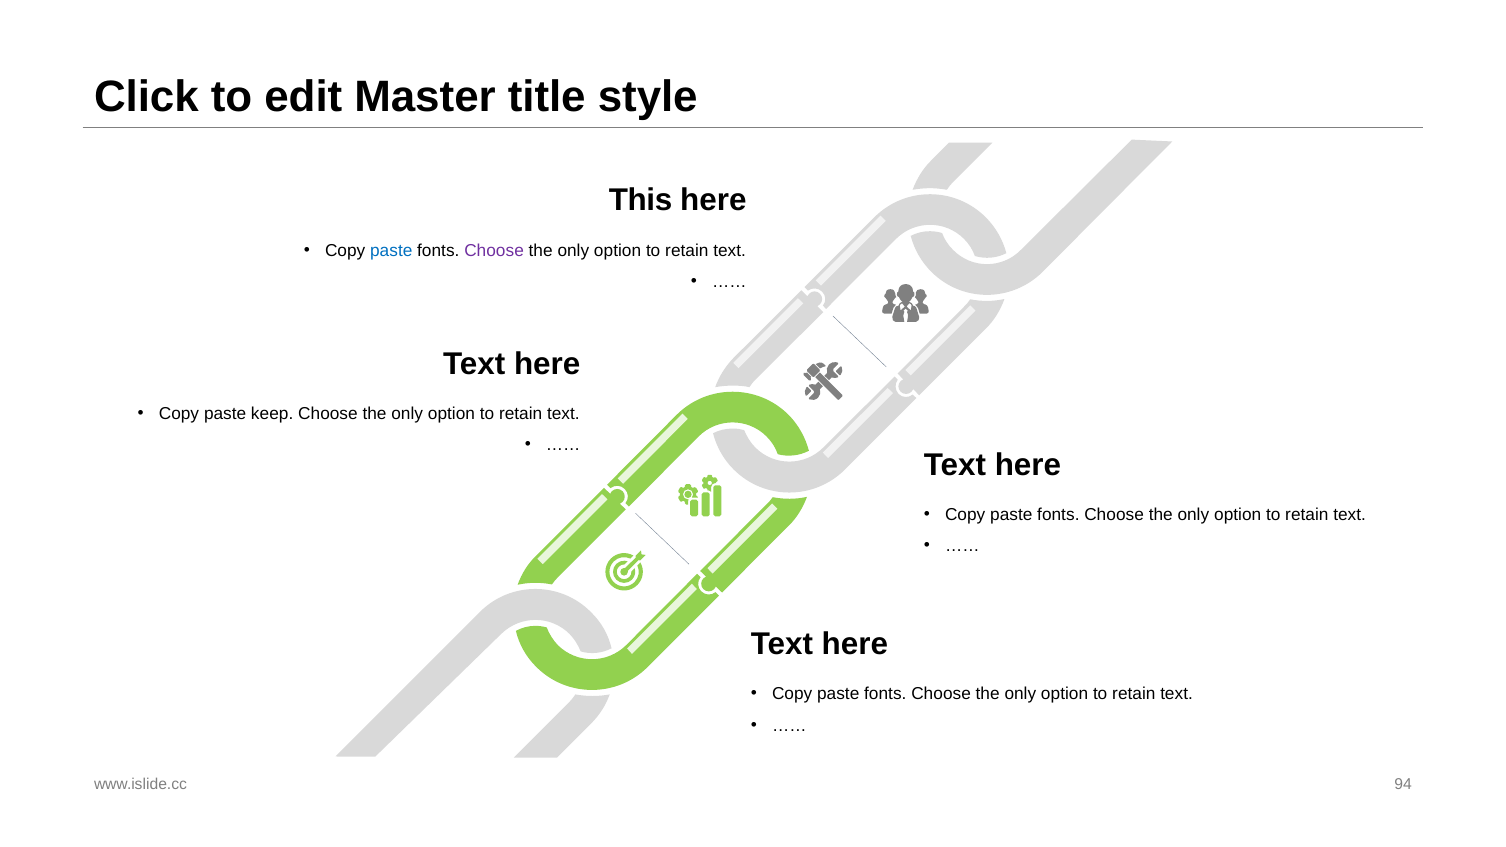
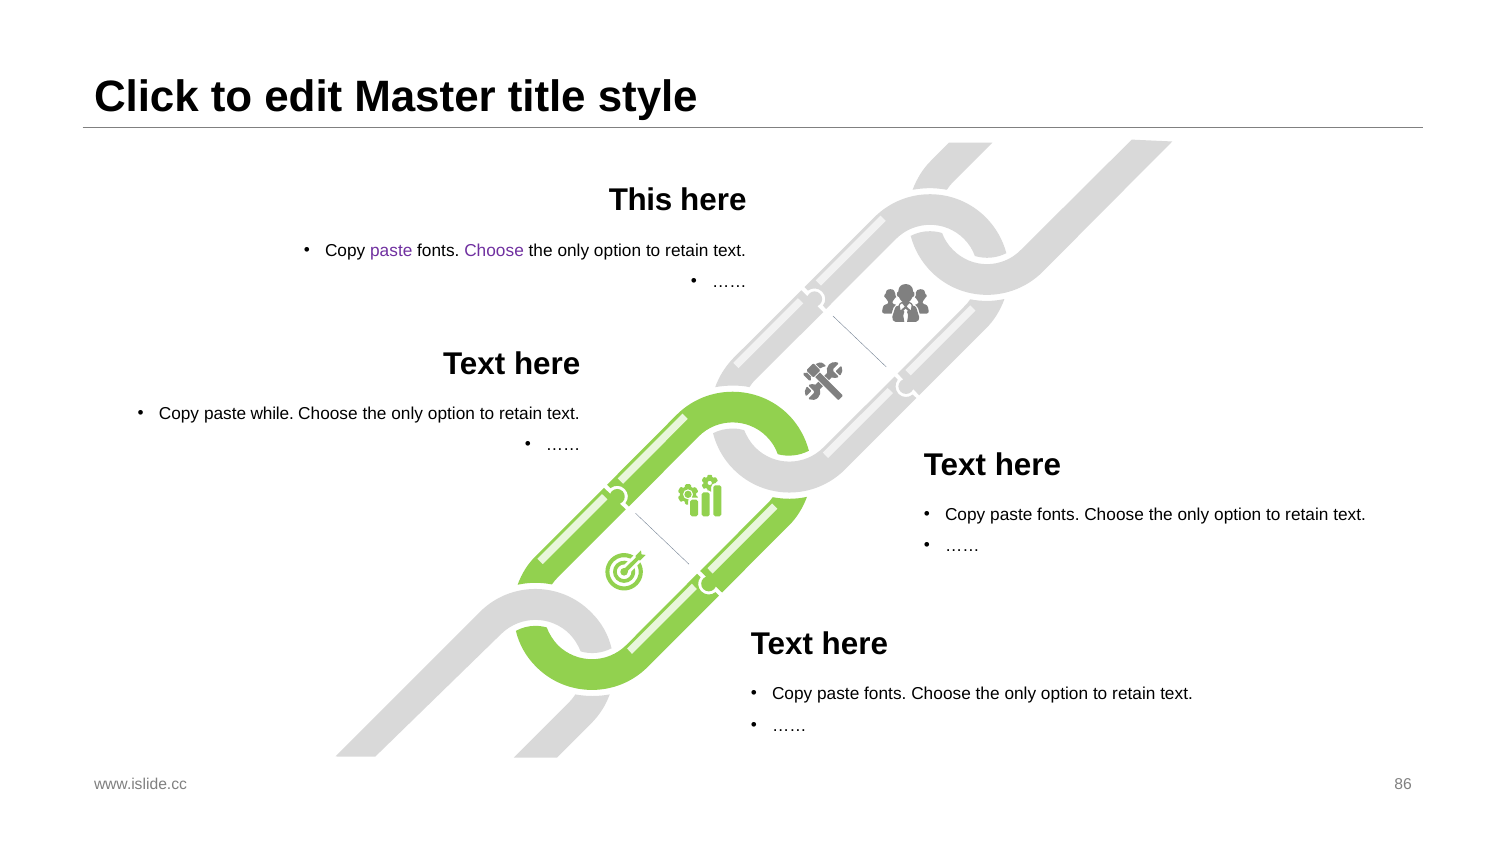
paste at (391, 251) colour: blue -> purple
keep: keep -> while
94: 94 -> 86
